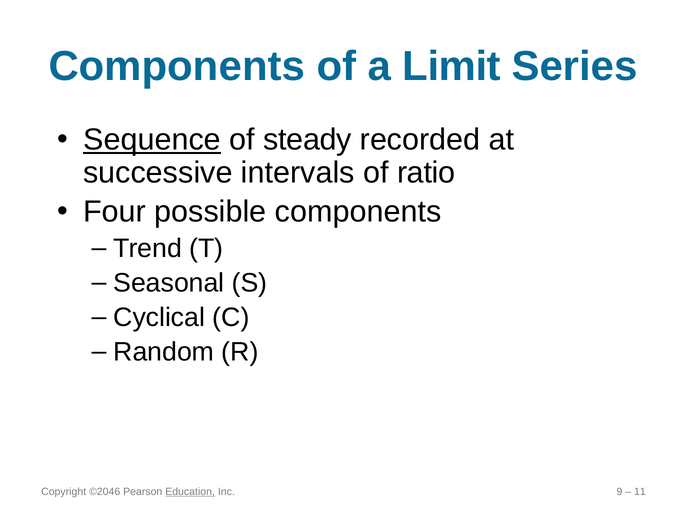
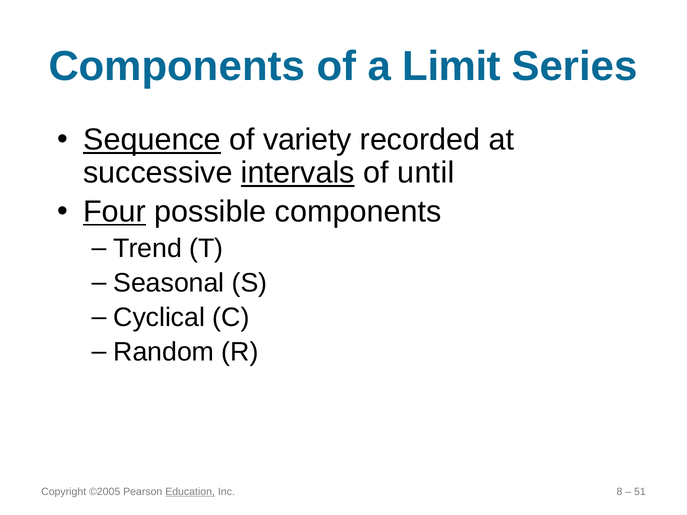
steady: steady -> variety
intervals underline: none -> present
ratio: ratio -> until
Four underline: none -> present
©2046: ©2046 -> ©2005
9: 9 -> 8
11: 11 -> 51
